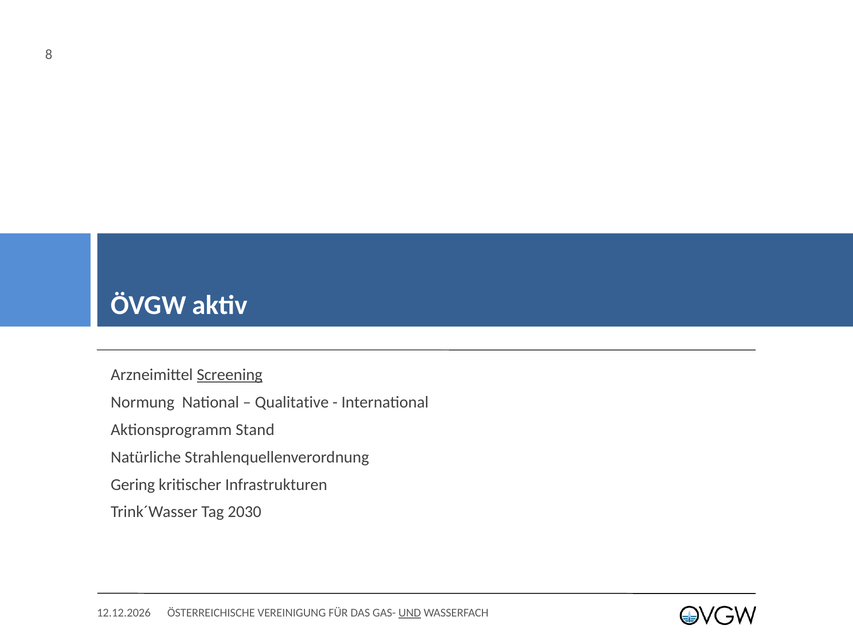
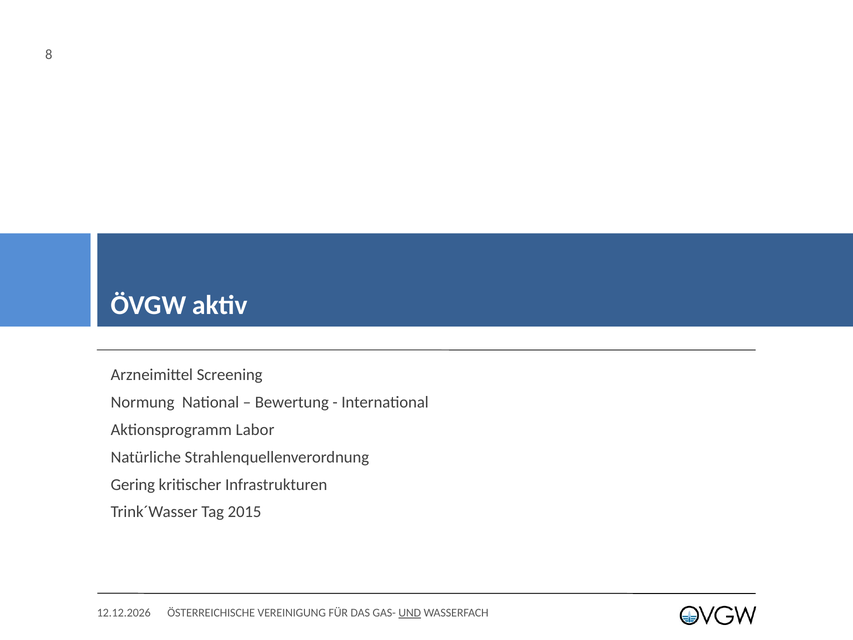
Screening underline: present -> none
Qualitative: Qualitative -> Bewertung
Stand: Stand -> Labor
2030: 2030 -> 2015
